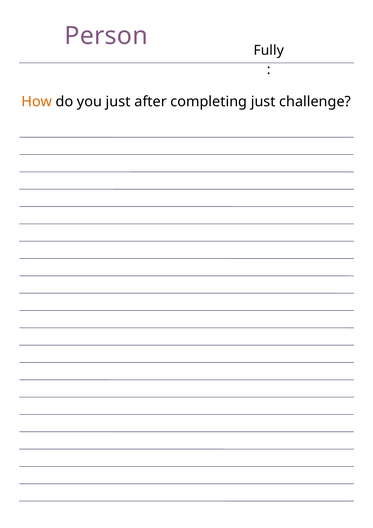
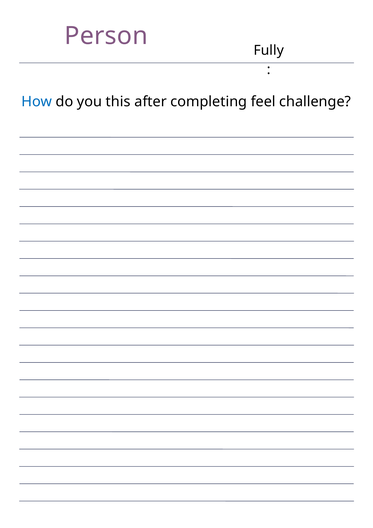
How colour: orange -> blue
you just: just -> this
completing just: just -> feel
